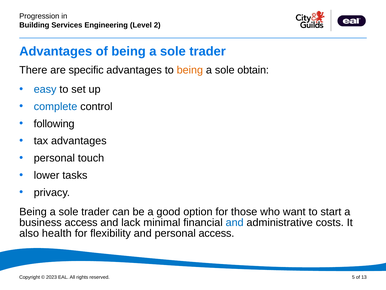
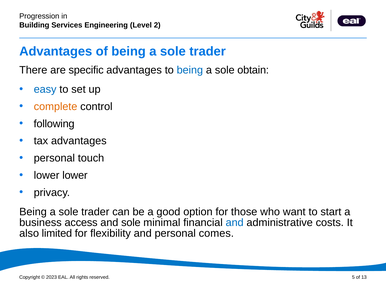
being at (190, 70) colour: orange -> blue
complete colour: blue -> orange
lower tasks: tasks -> lower
and lack: lack -> sole
health: health -> limited
personal access: access -> comes
